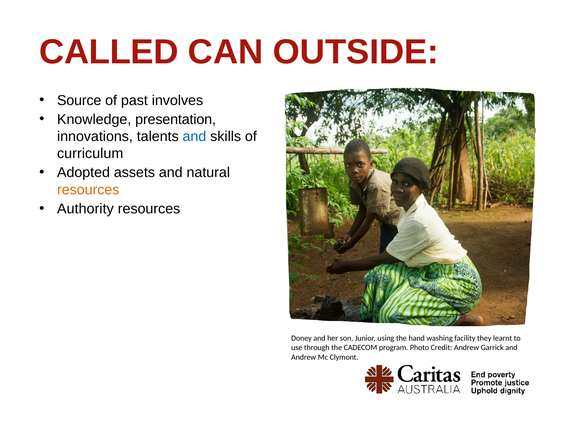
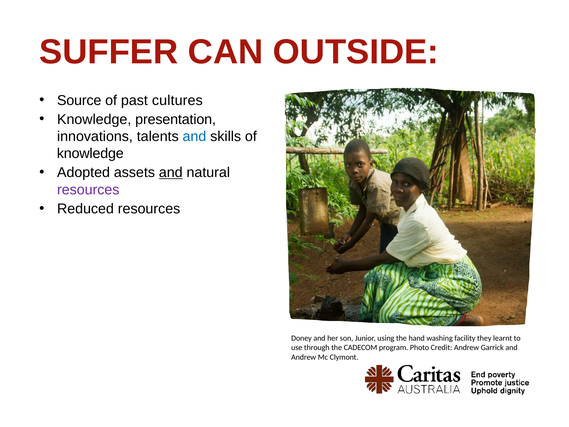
CALLED: CALLED -> SUFFER
involves: involves -> cultures
curriculum at (90, 153): curriculum -> knowledge
and at (171, 173) underline: none -> present
resources at (88, 190) colour: orange -> purple
Authority: Authority -> Reduced
